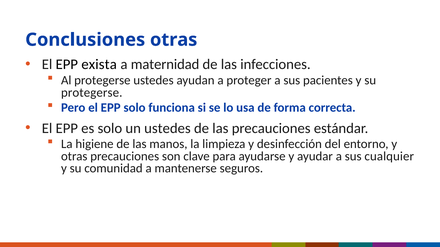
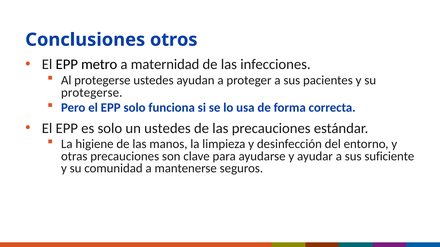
Conclusiones otras: otras -> otros
exista: exista -> metro
cualquier: cualquier -> suficiente
